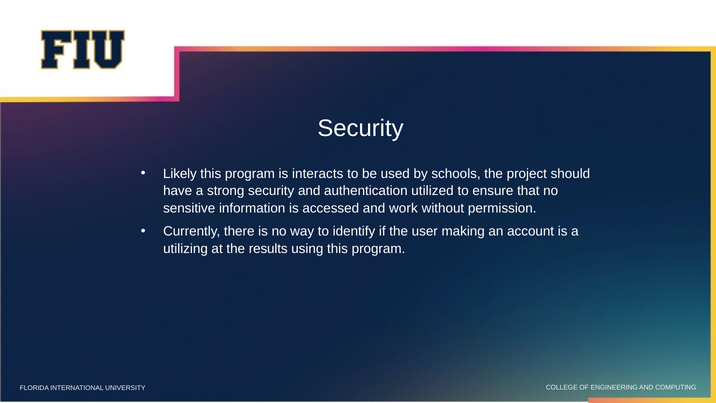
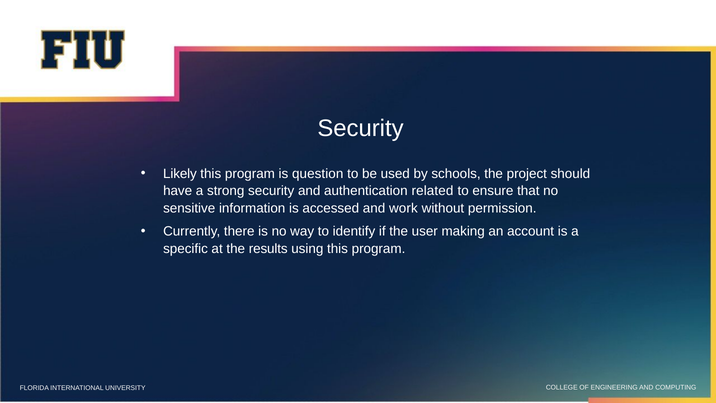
interacts: interacts -> question
utilized: utilized -> related
utilizing: utilizing -> specific
